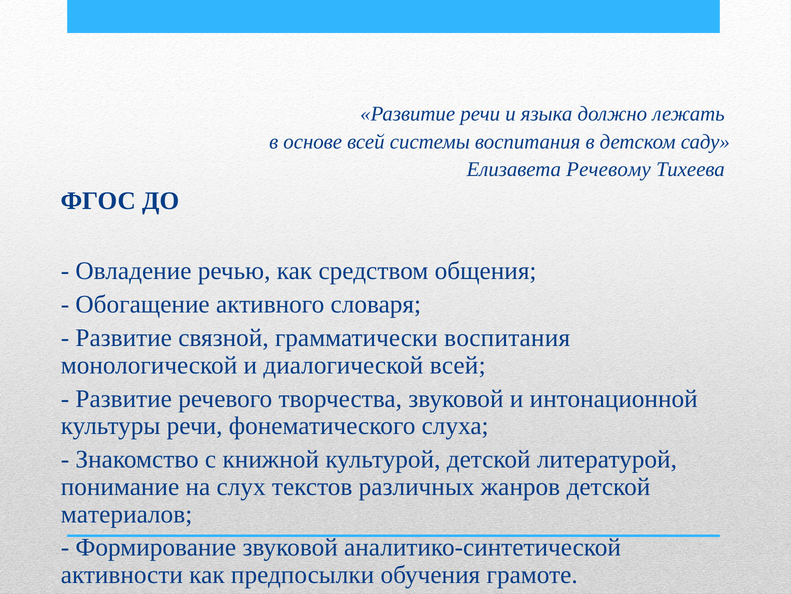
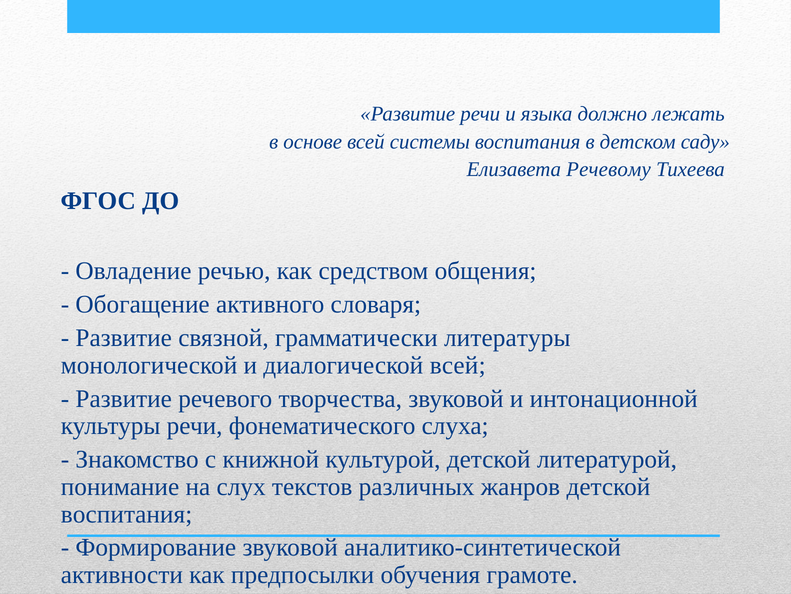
грамматически воспитания: воспитания -> литературы
материалов at (127, 514): материалов -> воспитания
